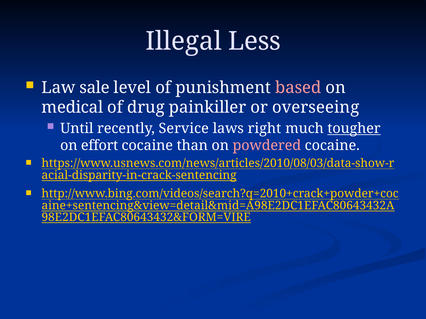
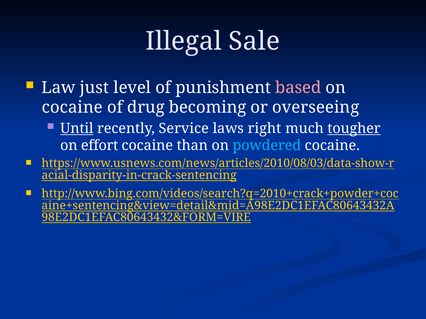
Less: Less -> Sale
sale: sale -> just
medical at (72, 108): medical -> cocaine
painkiller: painkiller -> becoming
Until underline: none -> present
powdered colour: pink -> light blue
